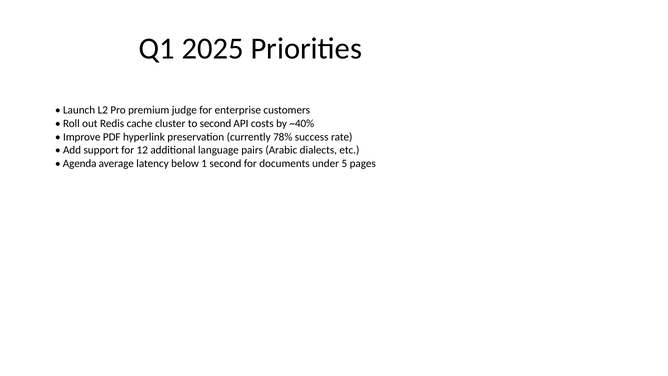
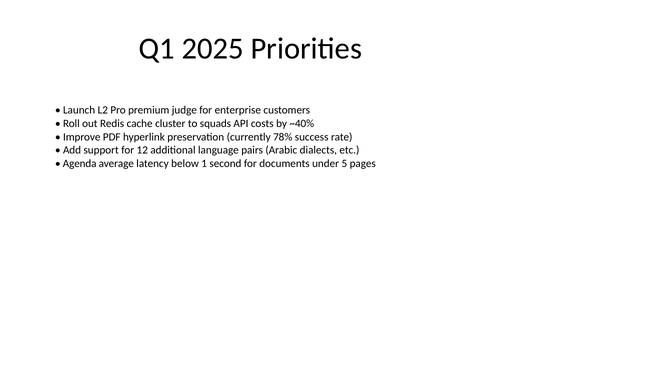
to second: second -> squads
